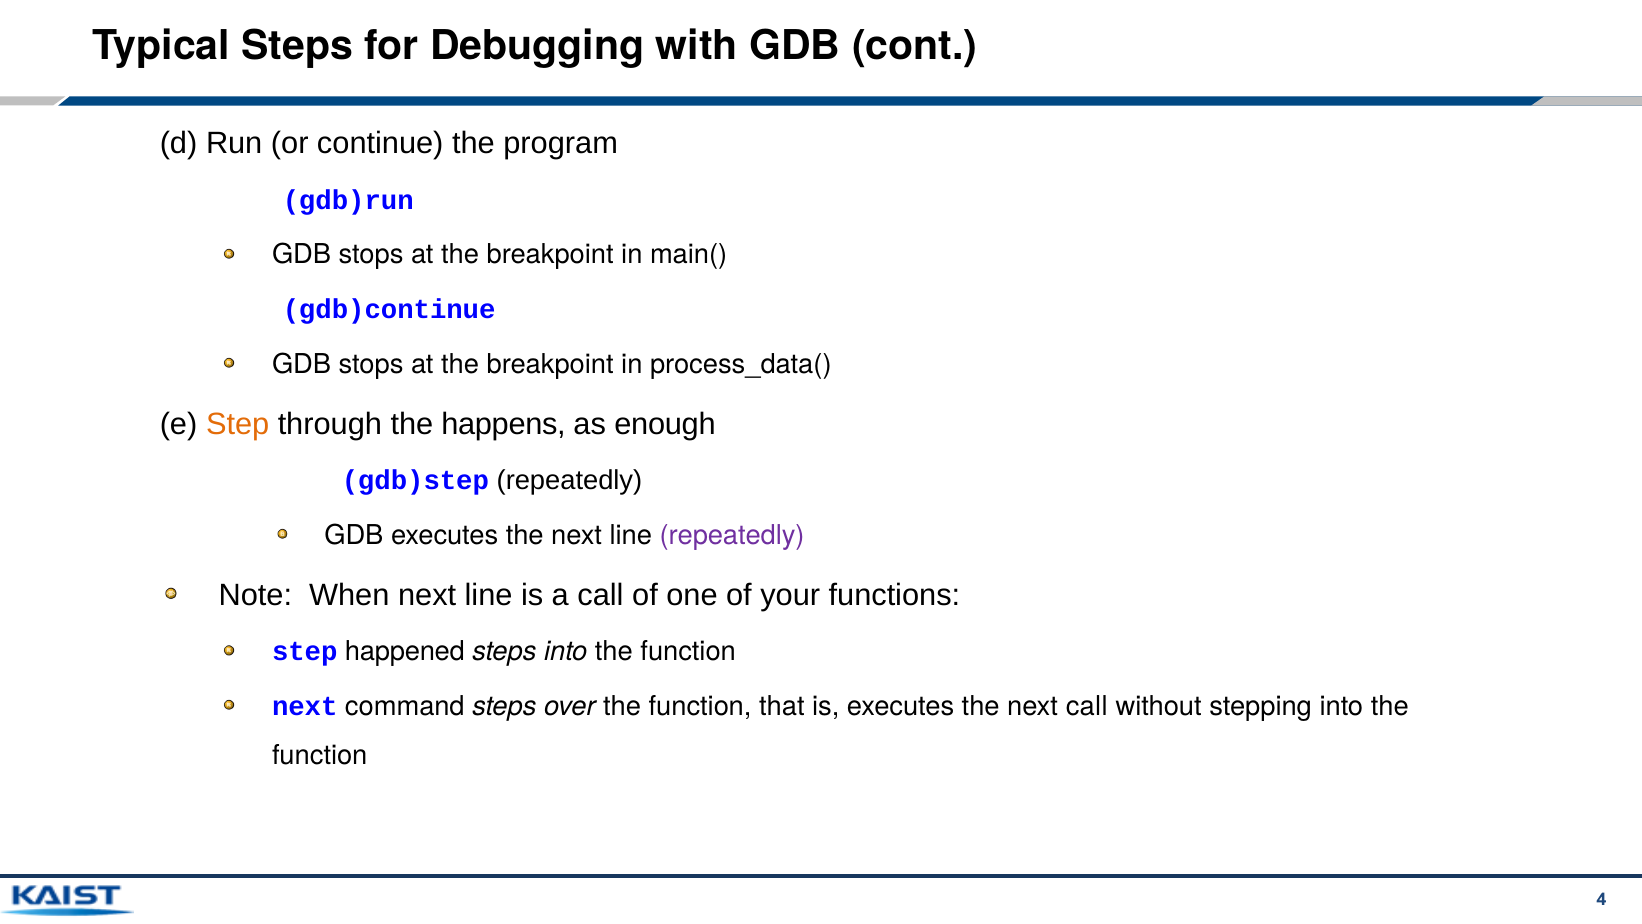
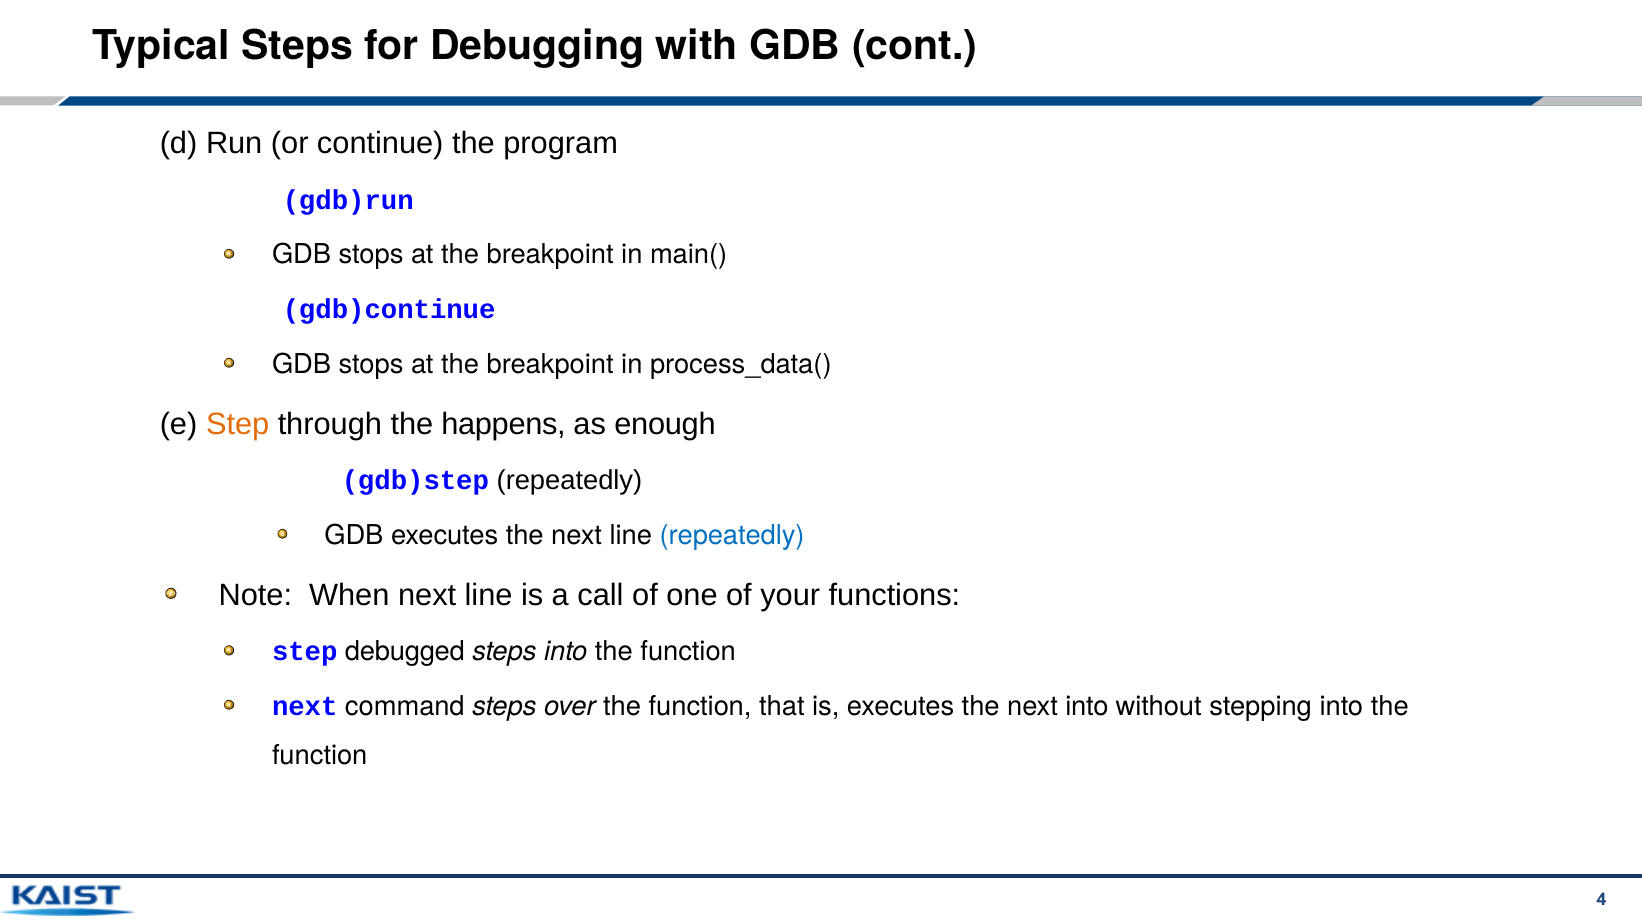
repeatedly at (732, 535) colour: purple -> blue
happened: happened -> debugged
next call: call -> into
